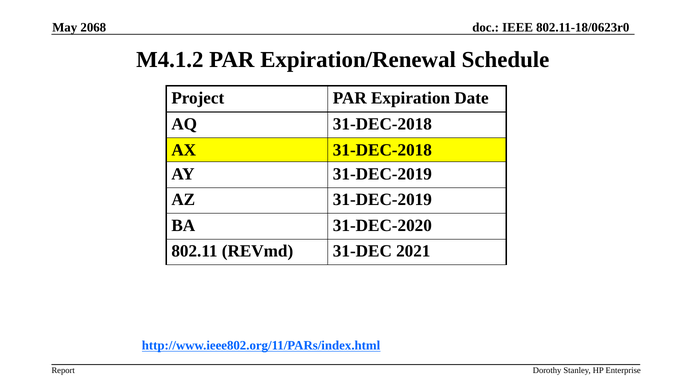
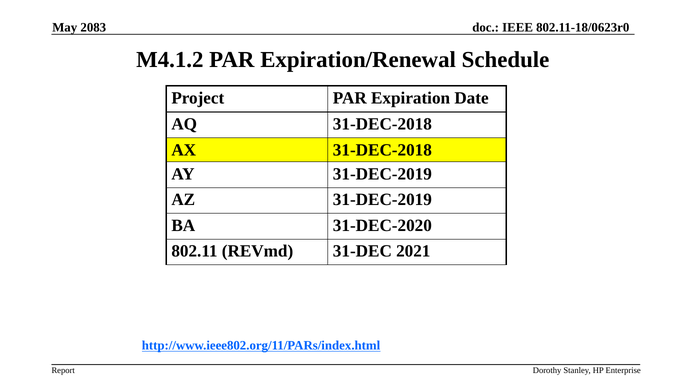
2068: 2068 -> 2083
